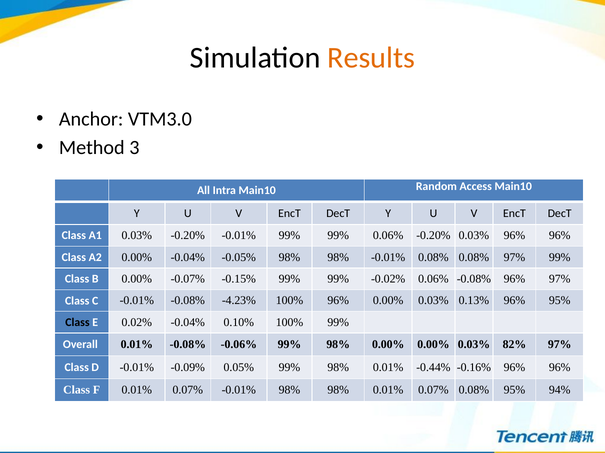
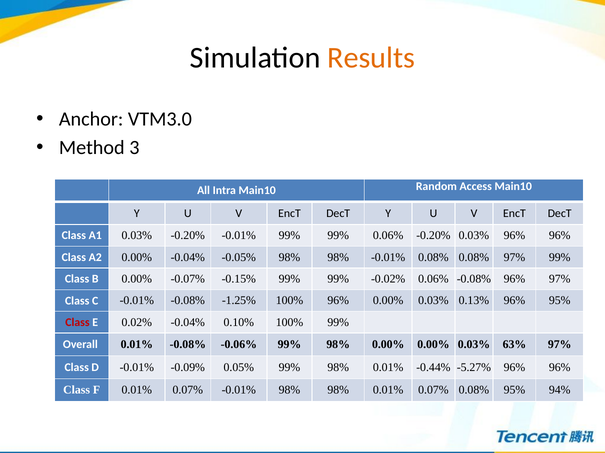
-4.23%: -4.23% -> -1.25%
Class at (77, 323) colour: black -> red
82%: 82% -> 63%
-0.16%: -0.16% -> -5.27%
